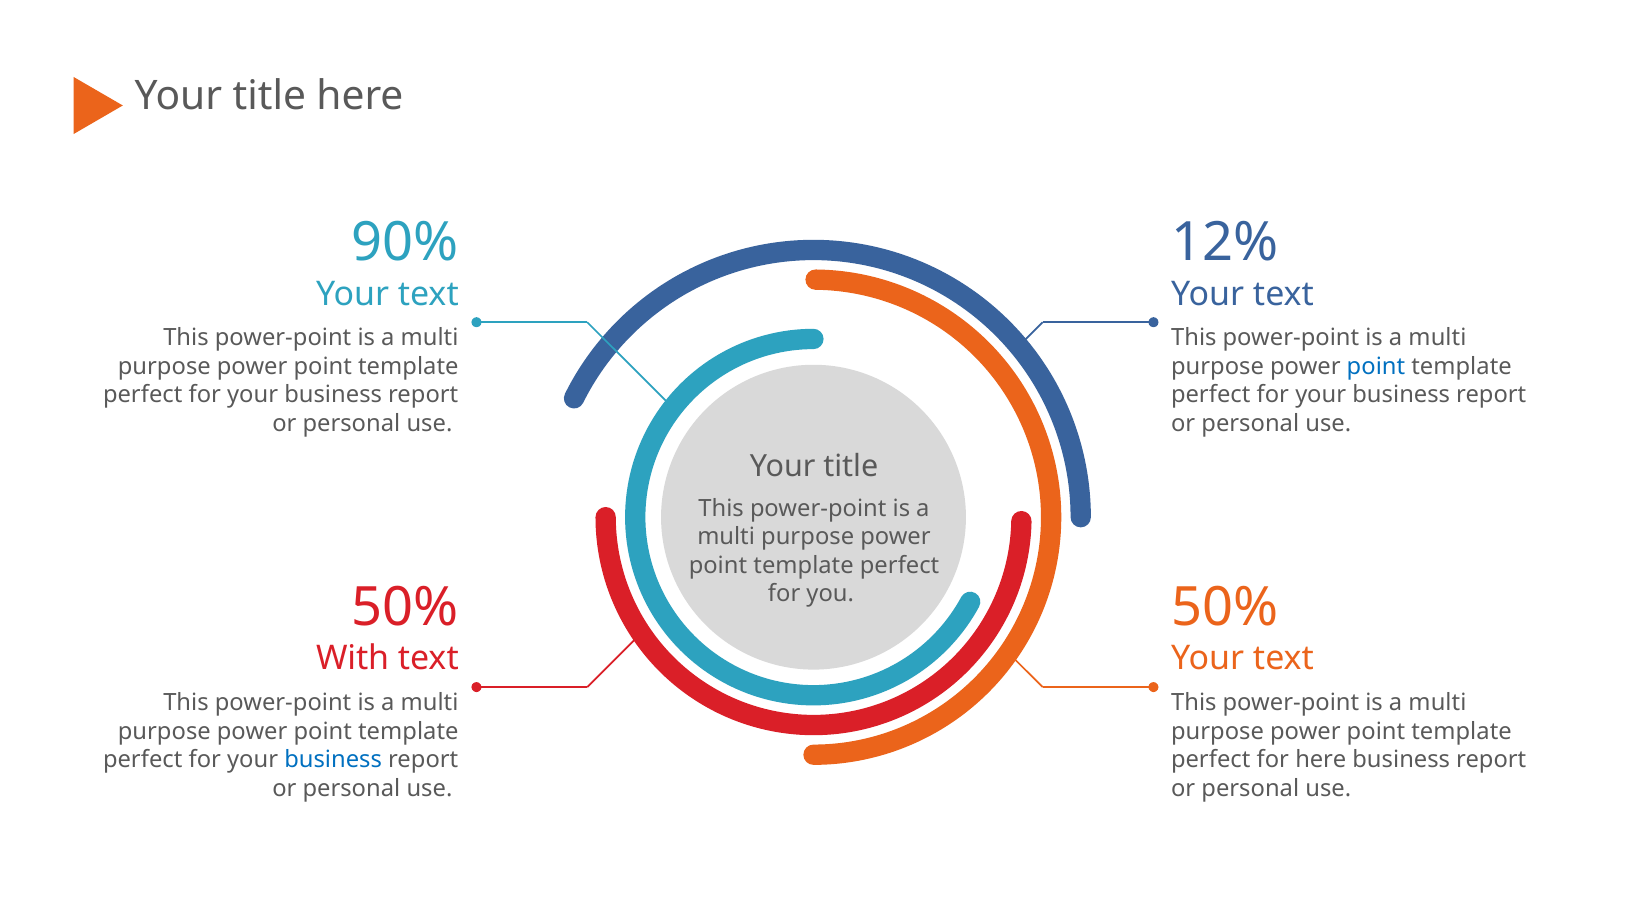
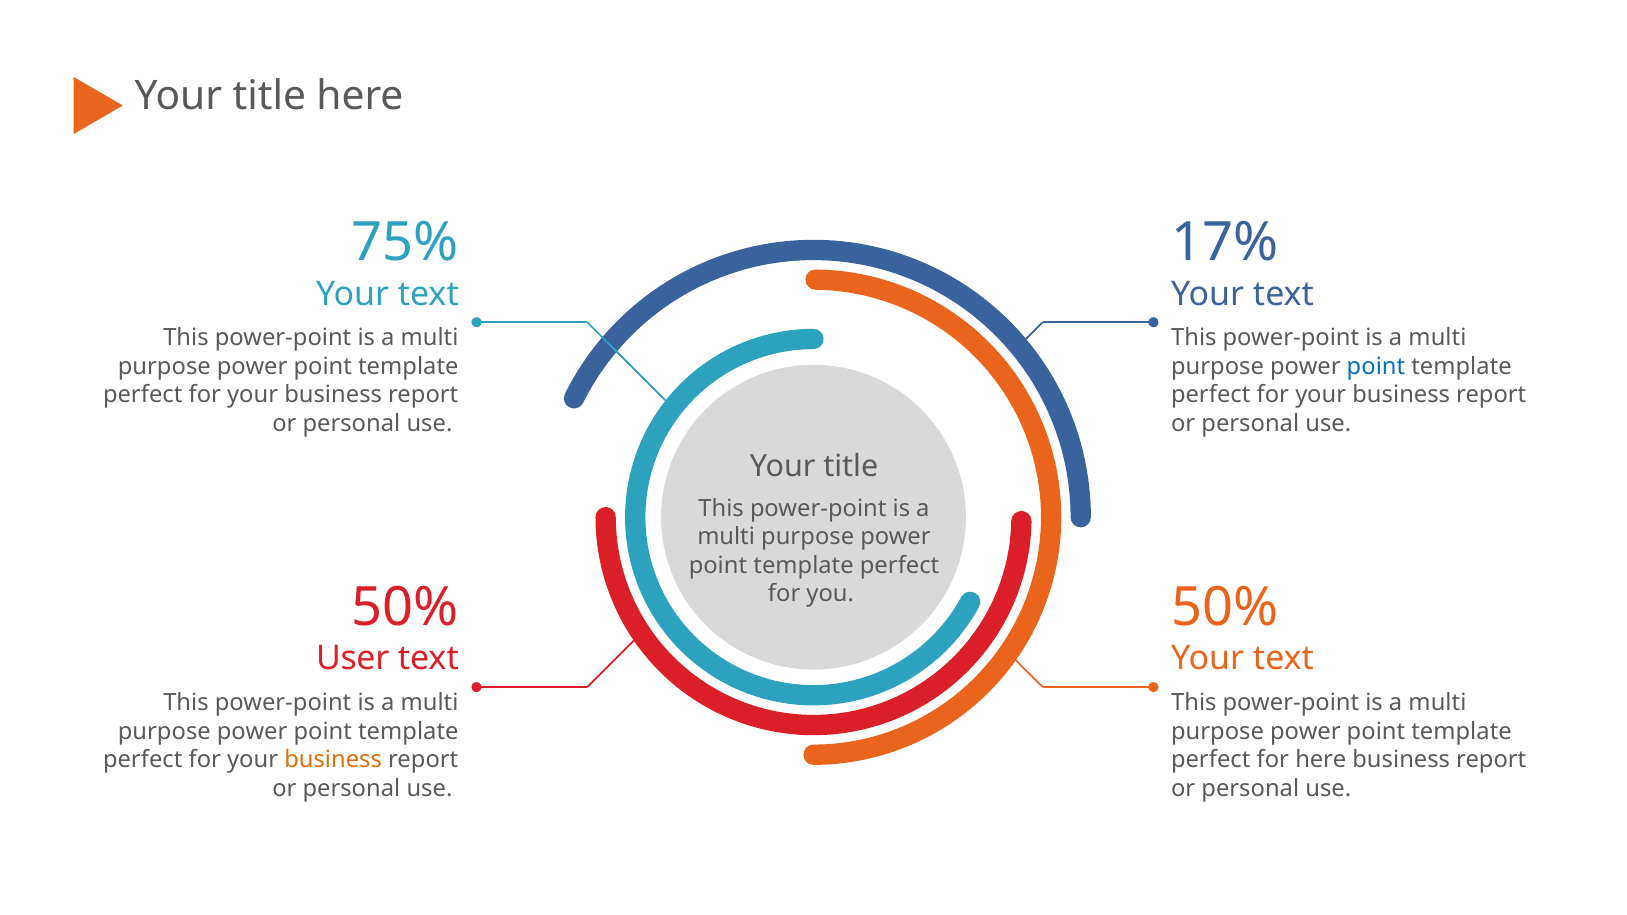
90%: 90% -> 75%
12%: 12% -> 17%
With: With -> User
business at (333, 760) colour: blue -> orange
